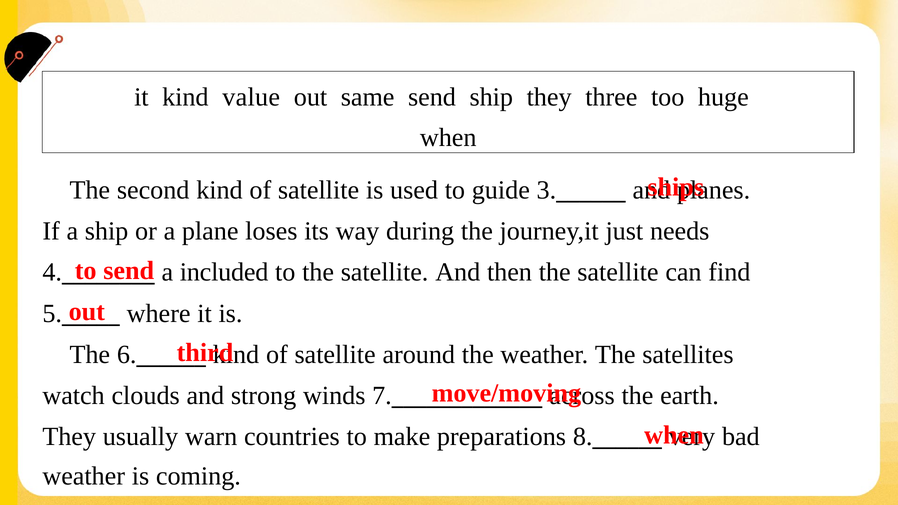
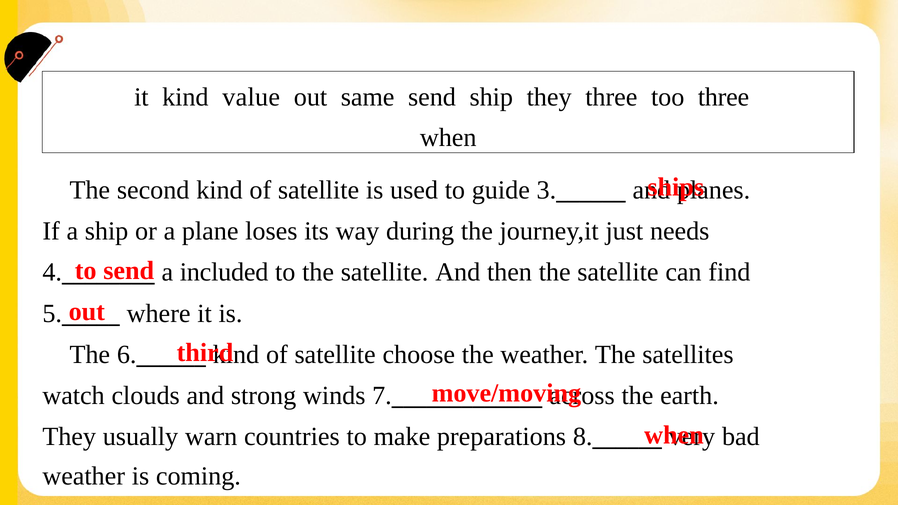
too huge: huge -> three
around: around -> choose
